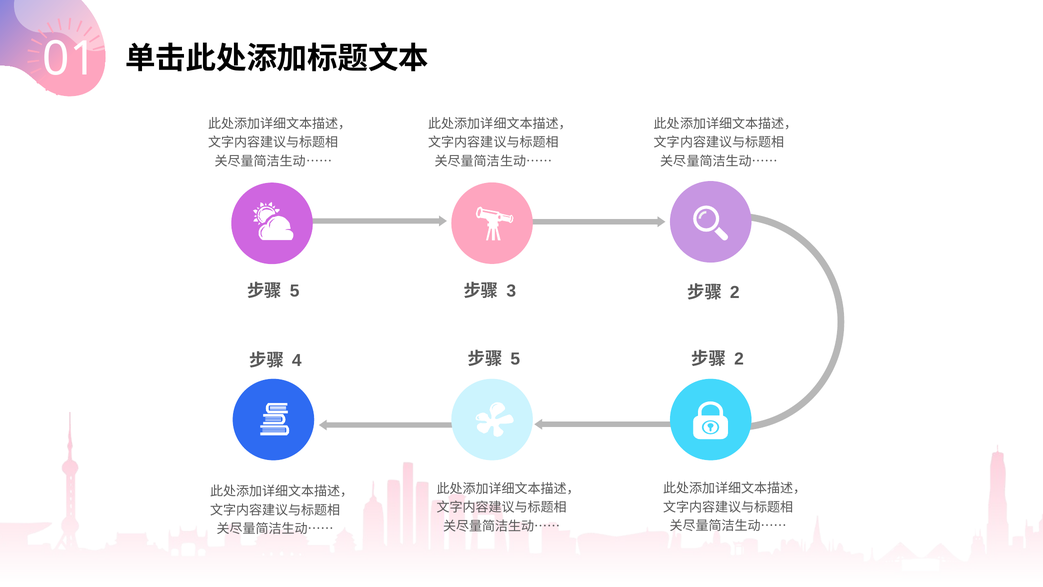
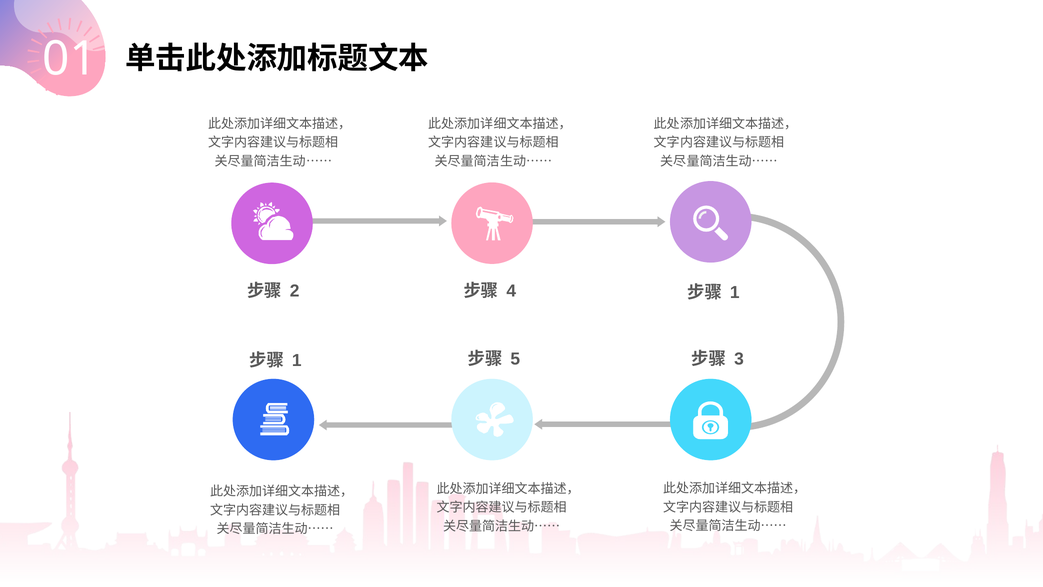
5 at (295, 291): 5 -> 2
3: 3 -> 4
2 at (735, 292): 2 -> 1
4 at (297, 361): 4 -> 1
2 at (739, 359): 2 -> 3
